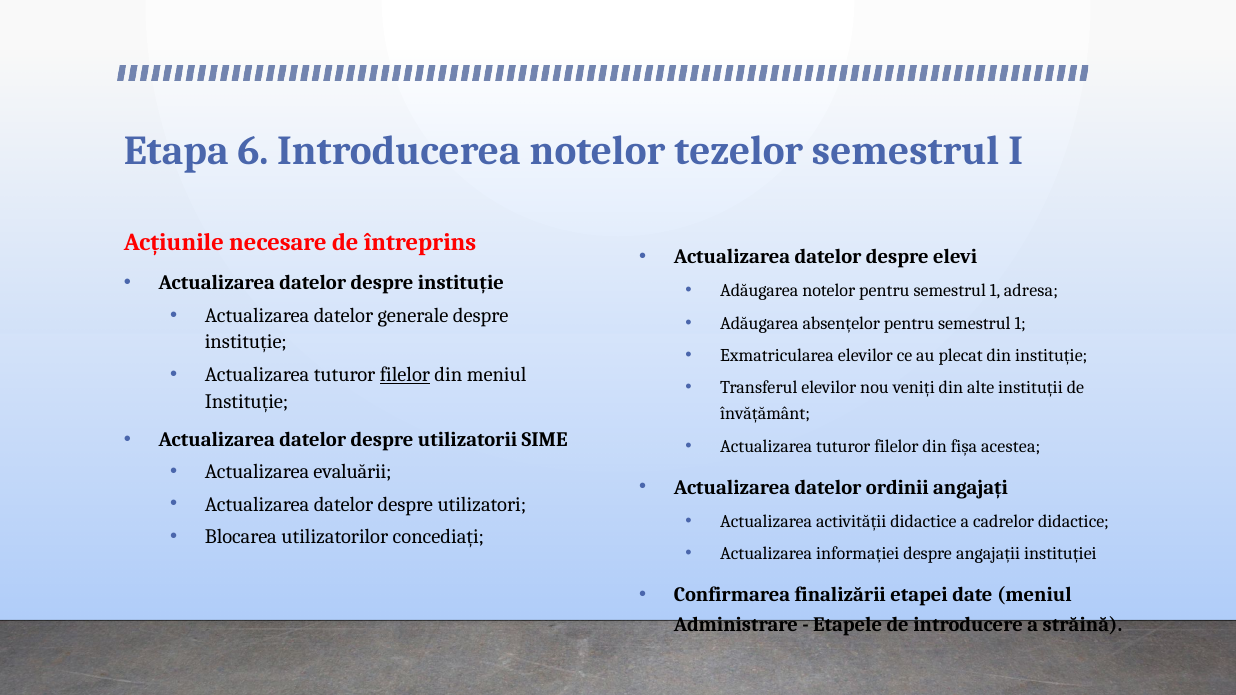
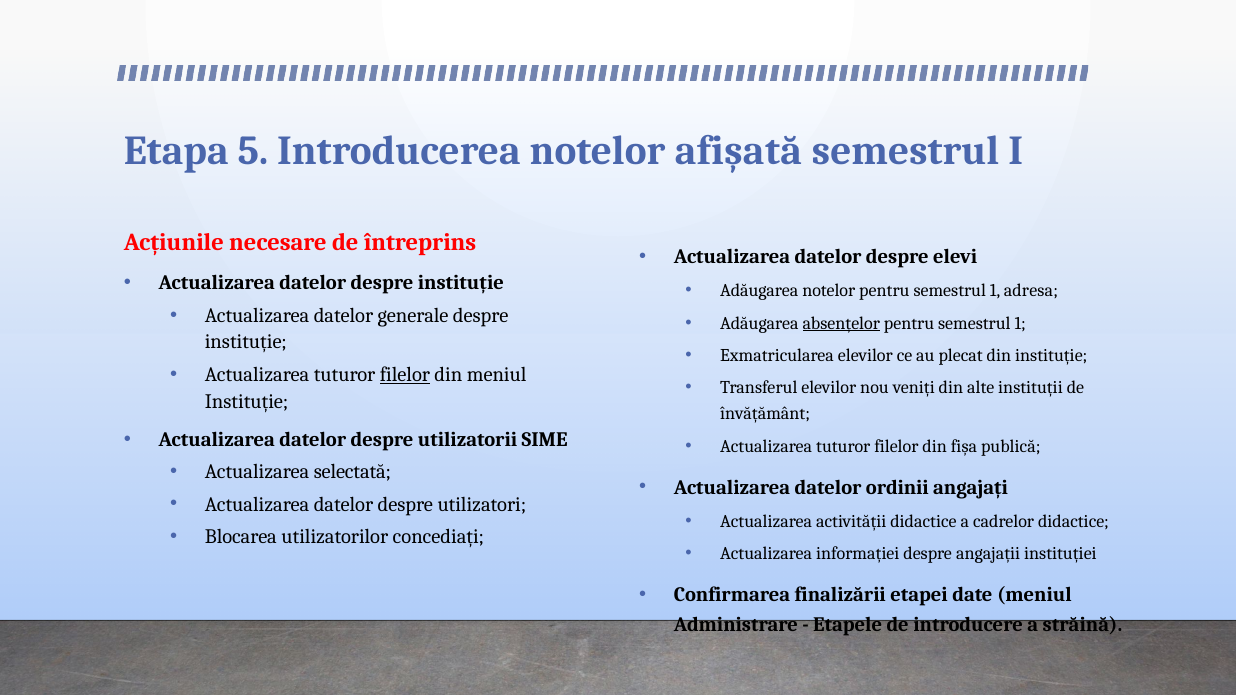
6: 6 -> 5
tezelor: tezelor -> afișată
absențelor underline: none -> present
acestea: acestea -> publică
evaluării: evaluării -> selectată
